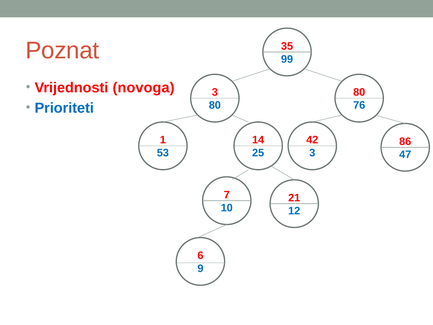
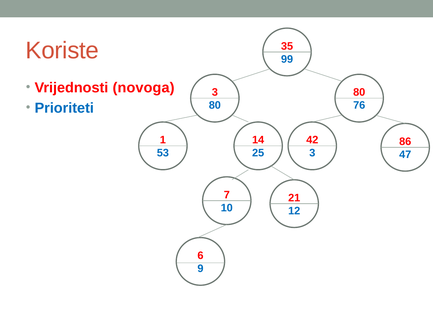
Poznat: Poznat -> Koriste
